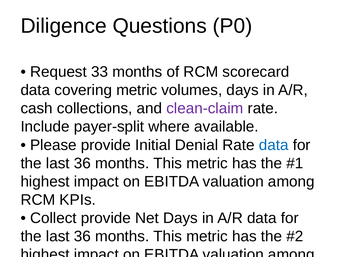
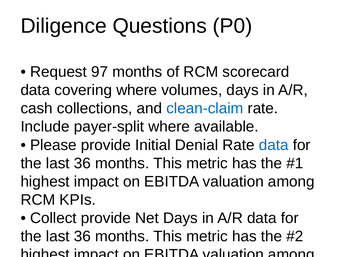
33: 33 -> 97
covering metric: metric -> where
clean-claim colour: purple -> blue
